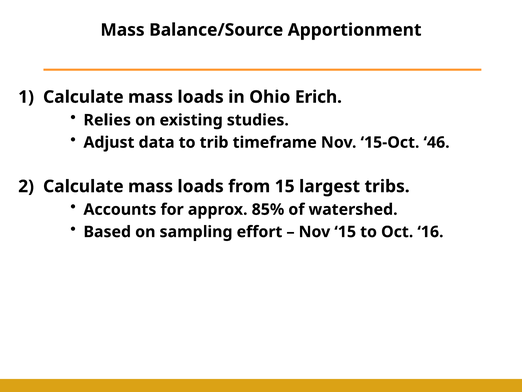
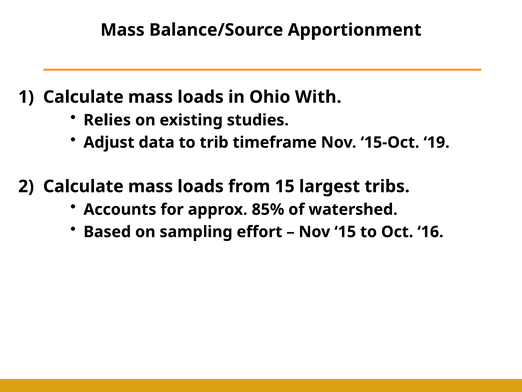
Erich: Erich -> With
46: 46 -> 19
